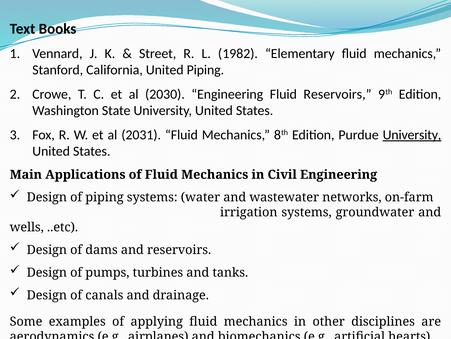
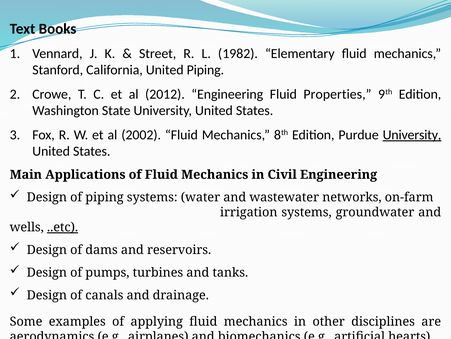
2030: 2030 -> 2012
Fluid Reservoirs: Reservoirs -> Properties
2031: 2031 -> 2002
..etc underline: none -> present
